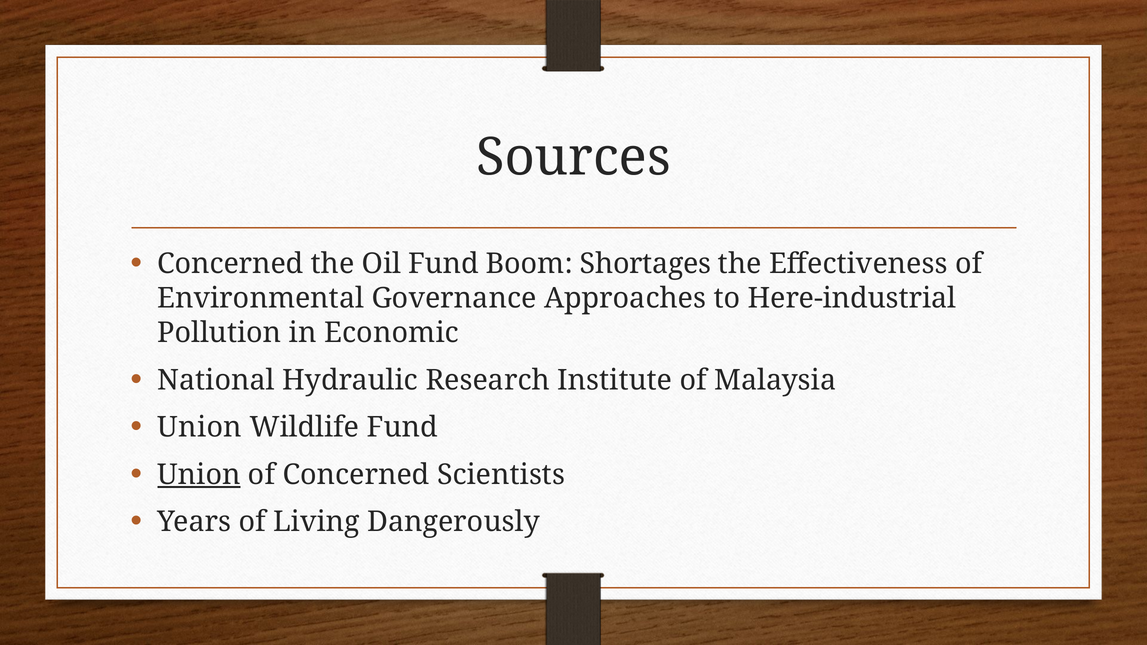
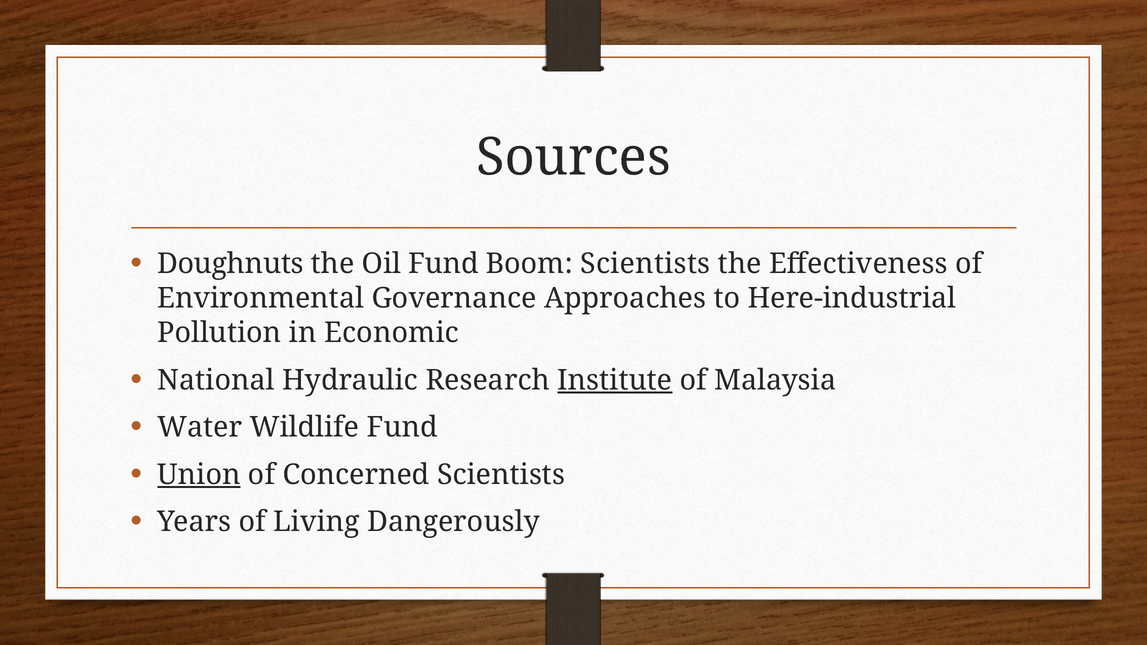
Concerned at (230, 264): Concerned -> Doughnuts
Boom Shortages: Shortages -> Scientists
Institute underline: none -> present
Union at (200, 428): Union -> Water
